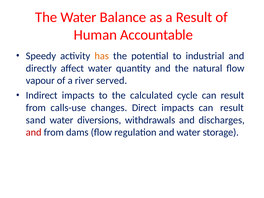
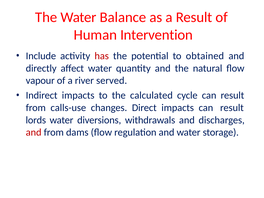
Accountable: Accountable -> Intervention
Speedy: Speedy -> Include
has colour: orange -> red
industrial: industrial -> obtained
sand: sand -> lords
